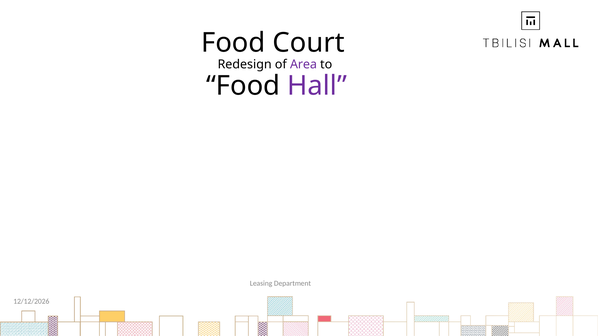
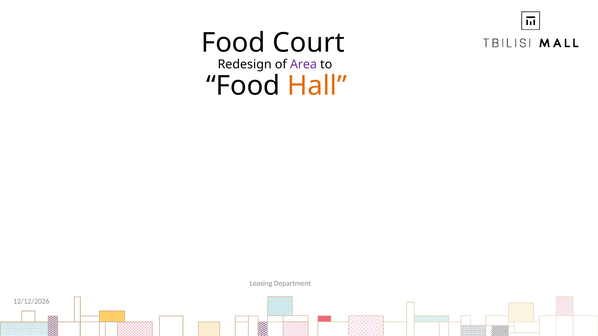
Hall colour: purple -> orange
